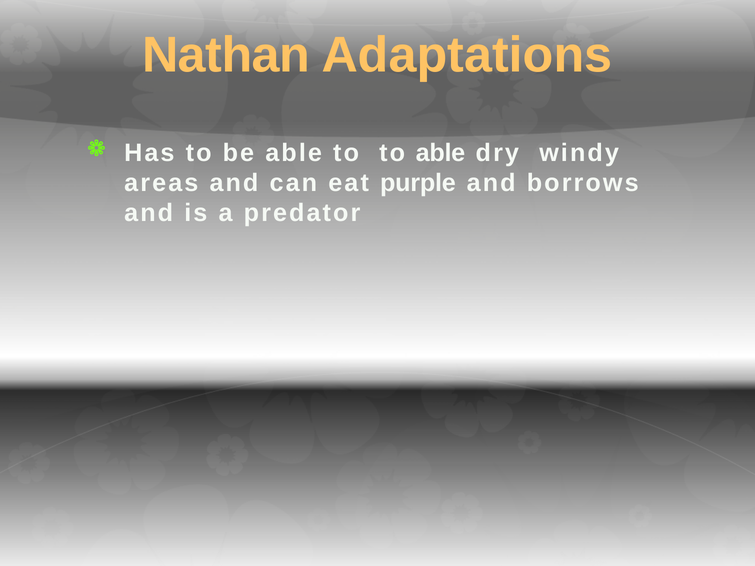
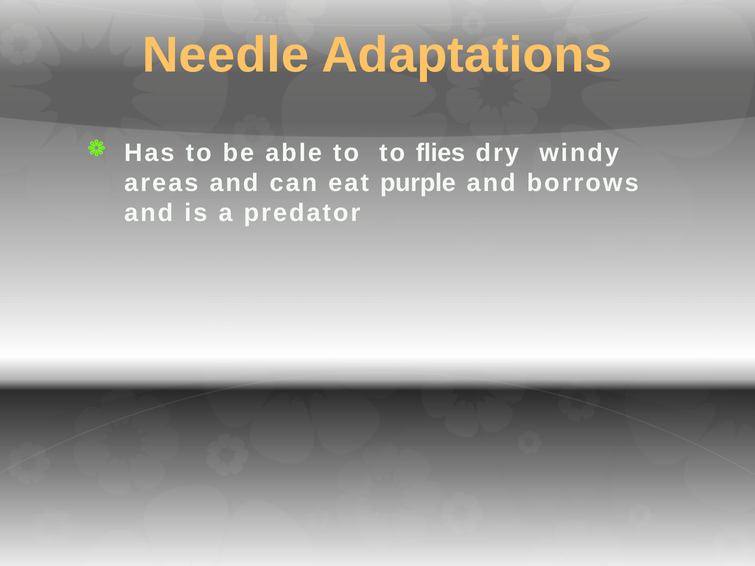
Nathan: Nathan -> Needle
to able: able -> flies
